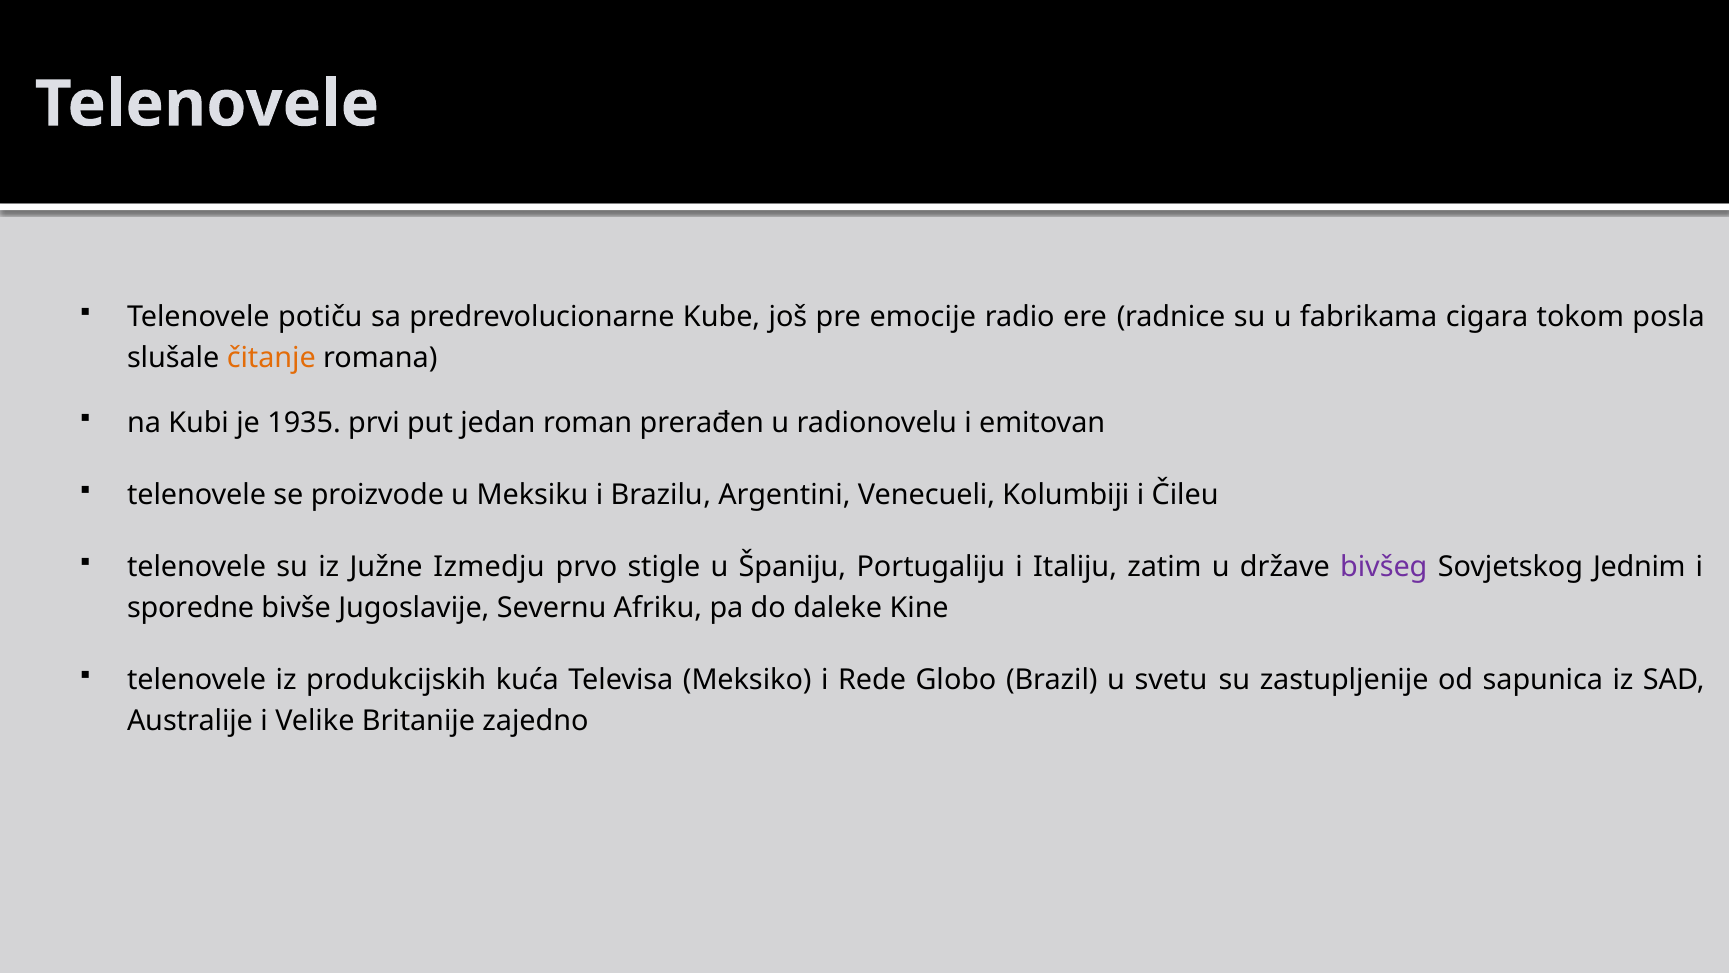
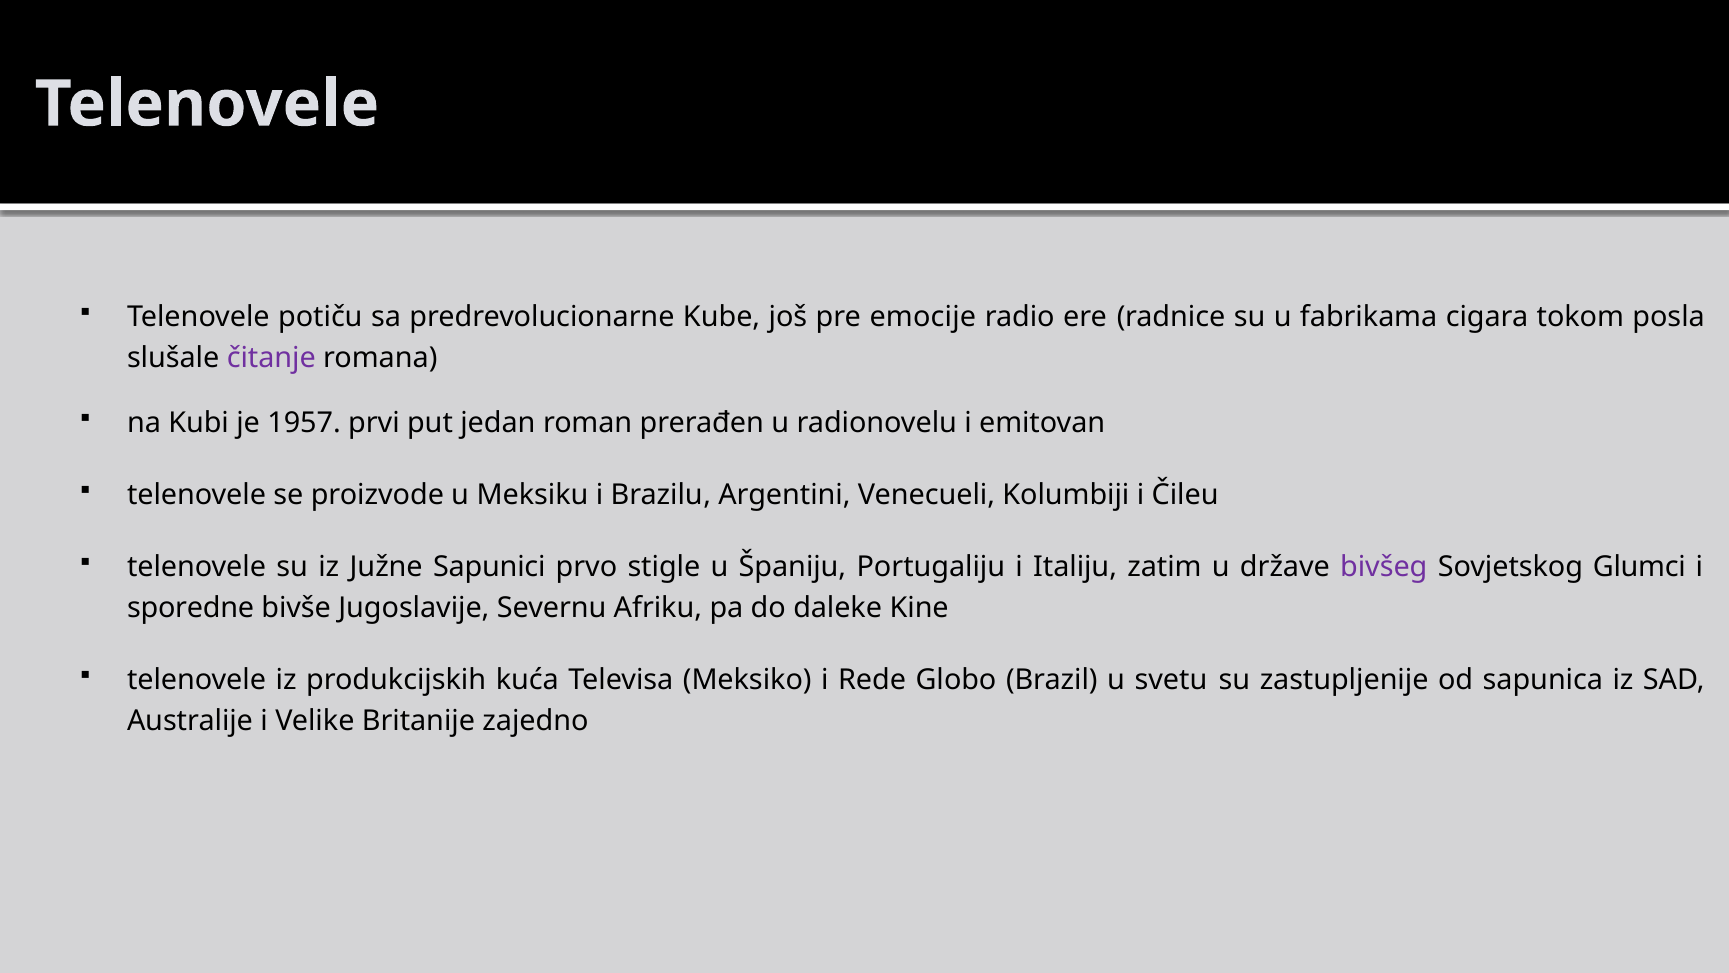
čitanje colour: orange -> purple
1935: 1935 -> 1957
Izmedju: Izmedju -> Sapunici
Jednim: Jednim -> Glumci
